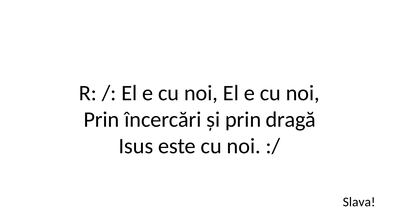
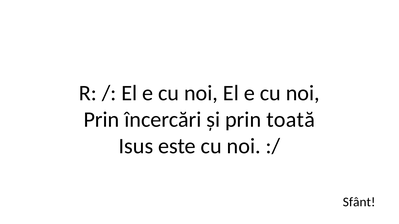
dragă: dragă -> toată
Slava: Slava -> Sfânt
